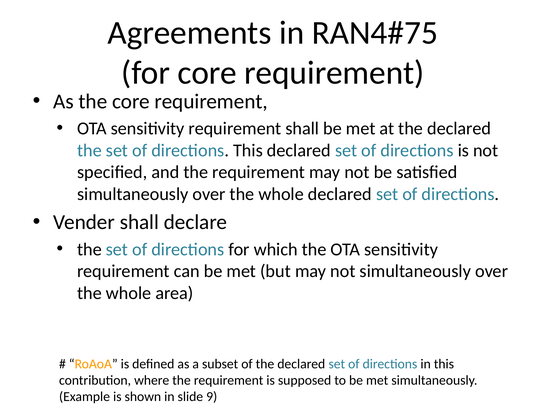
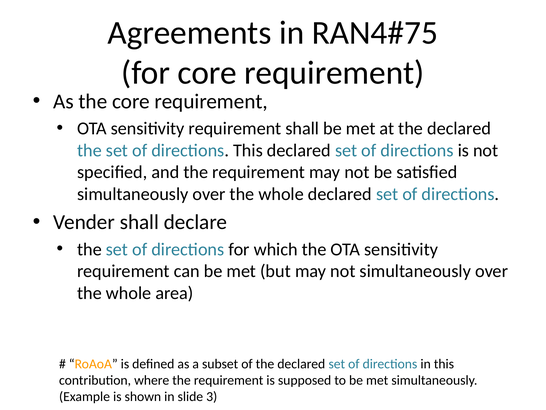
9: 9 -> 3
